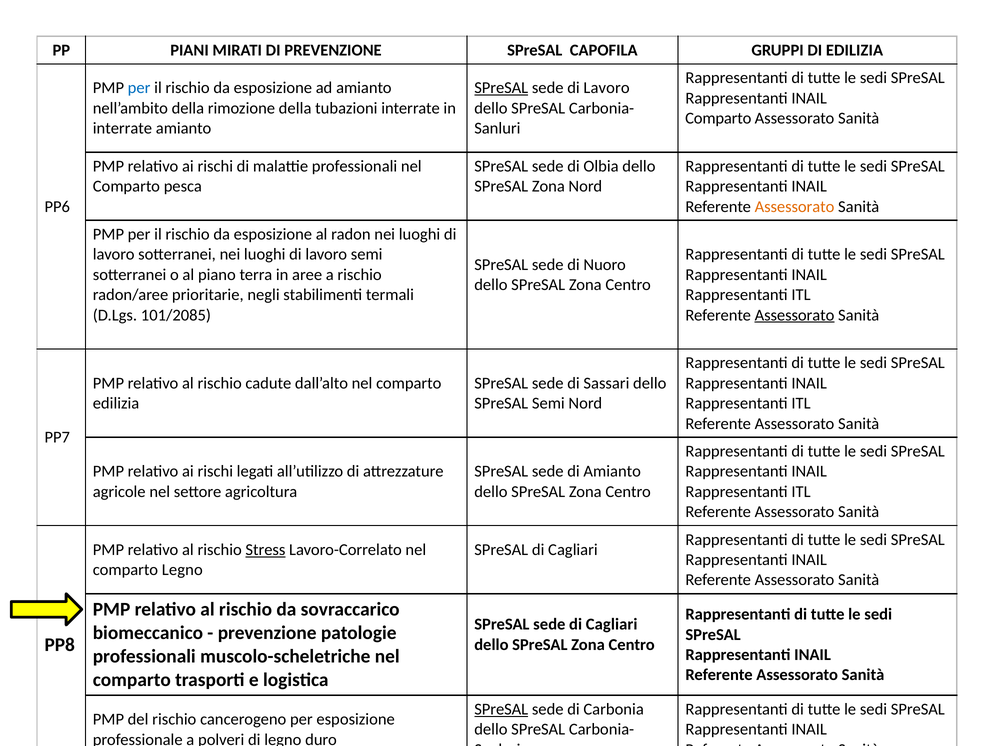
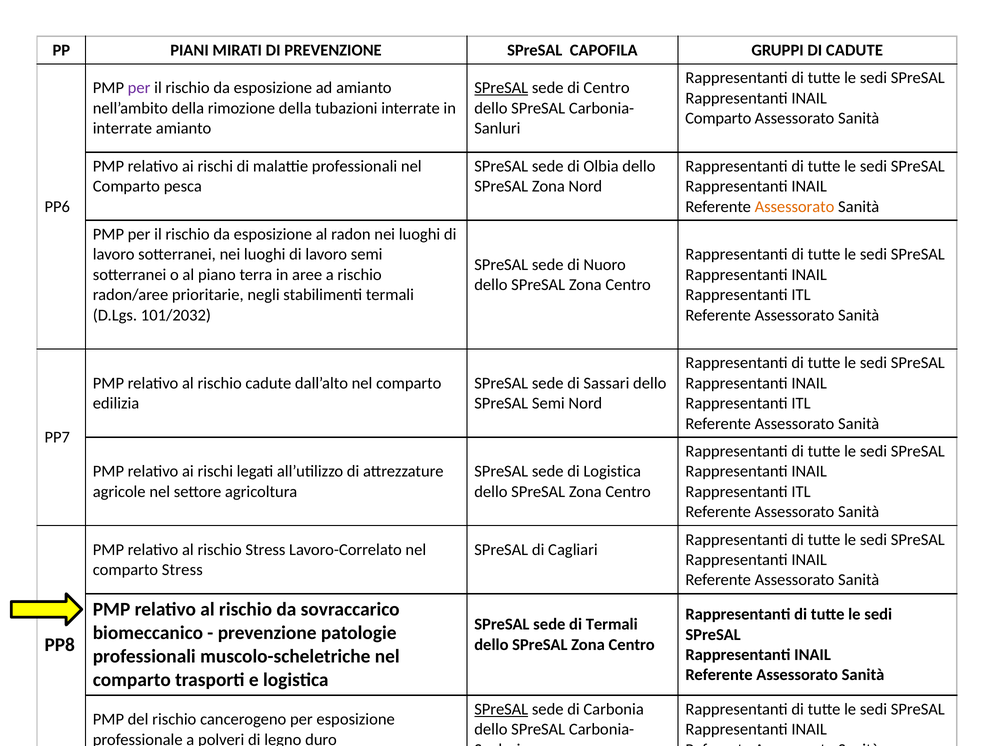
DI EDILIZIA: EDILIZIA -> CADUTE
per at (139, 88) colour: blue -> purple
sede di Lavoro: Lavoro -> Centro
101/2085: 101/2085 -> 101/2032
Assessorato at (795, 315) underline: present -> none
di Amianto: Amianto -> Logistica
Stress at (265, 549) underline: present -> none
comparto Legno: Legno -> Stress
sede di Cagliari: Cagliari -> Termali
